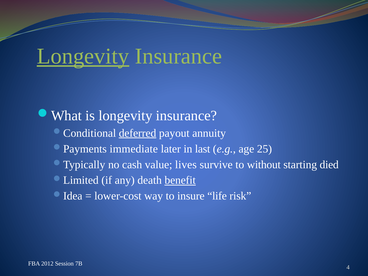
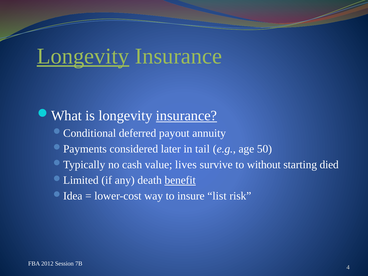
insurance at (186, 116) underline: none -> present
deferred underline: present -> none
immediate: immediate -> considered
last: last -> tail
25: 25 -> 50
life: life -> list
